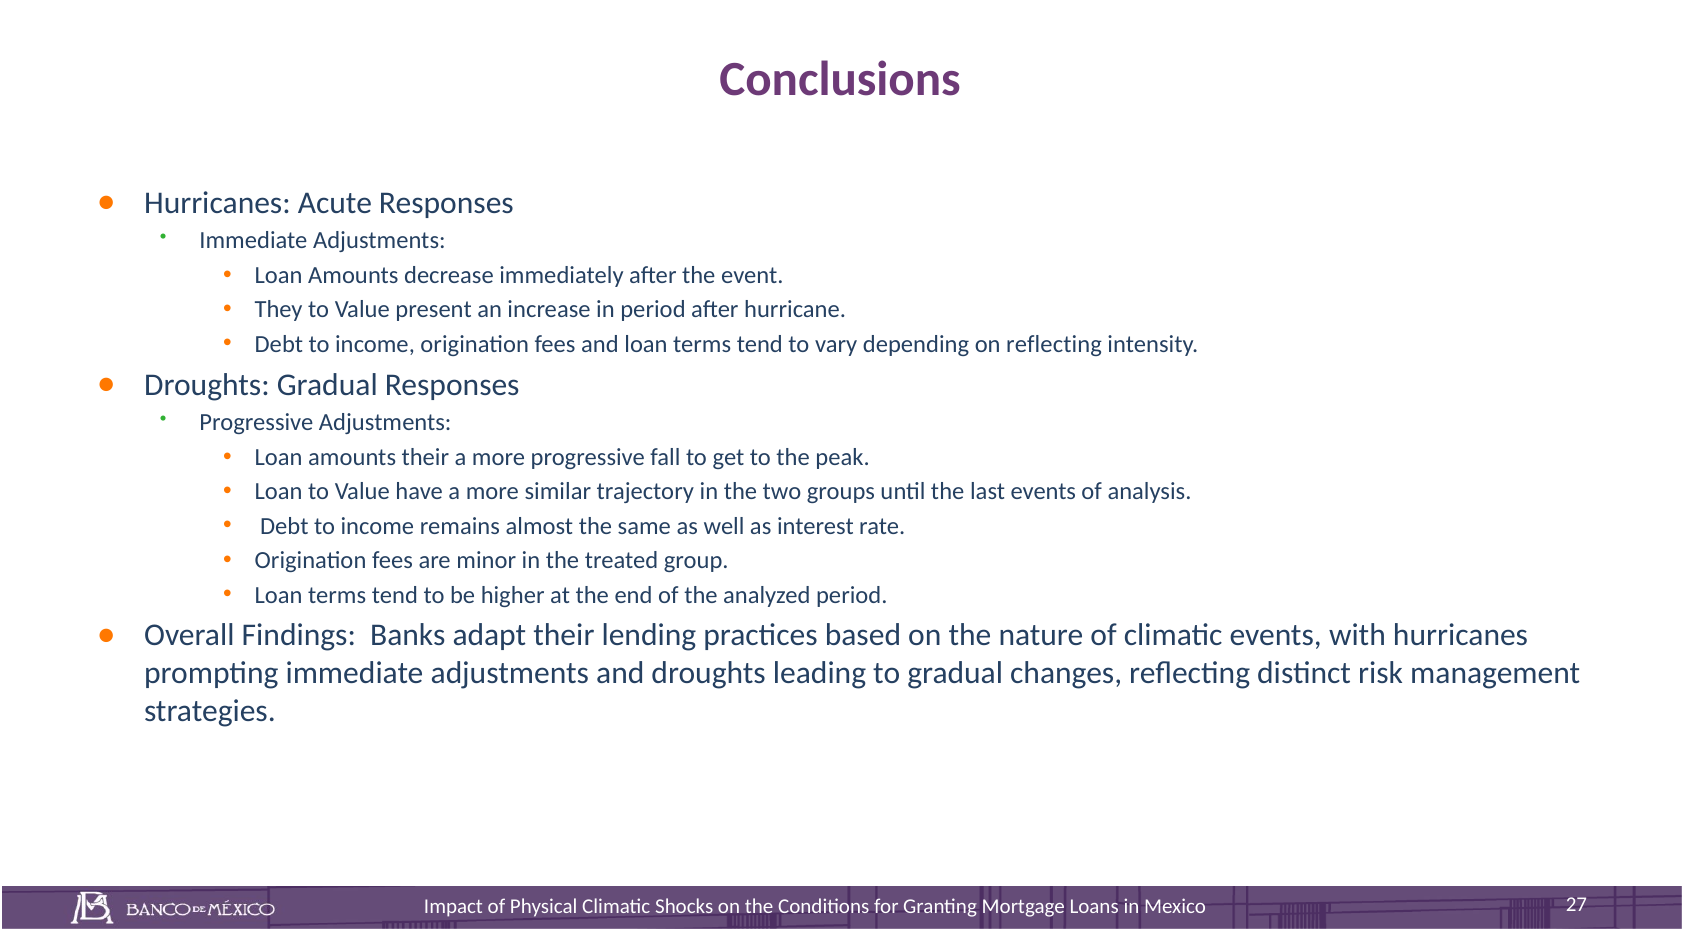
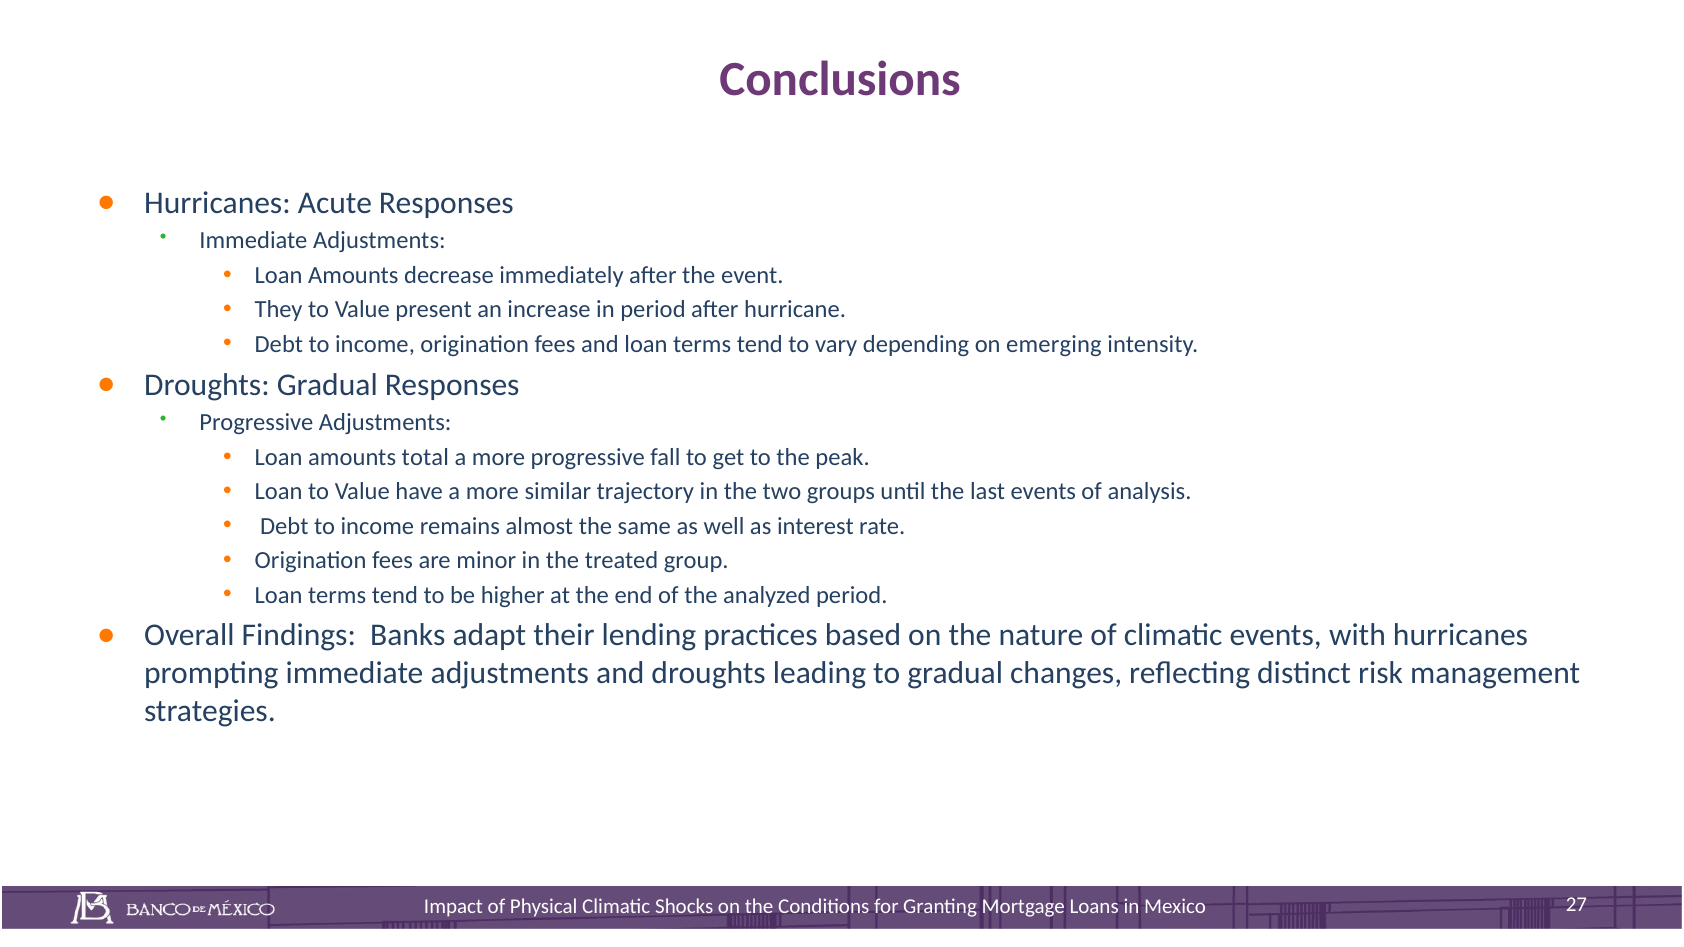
on reflecting: reflecting -> emerging
amounts their: their -> total
